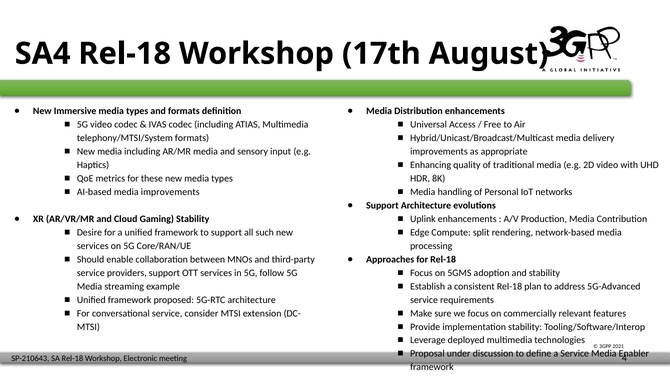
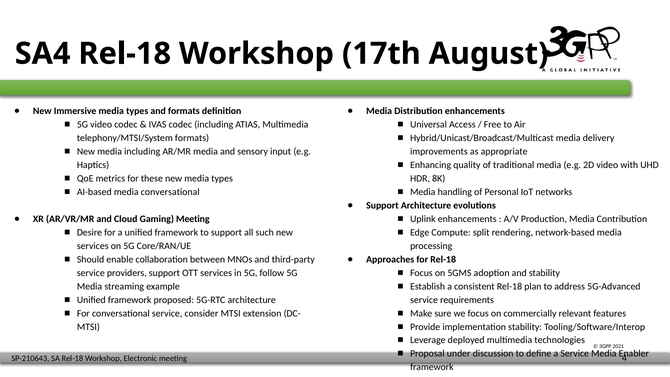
media improvements: improvements -> conversational
Gaming Stability: Stability -> Meeting
